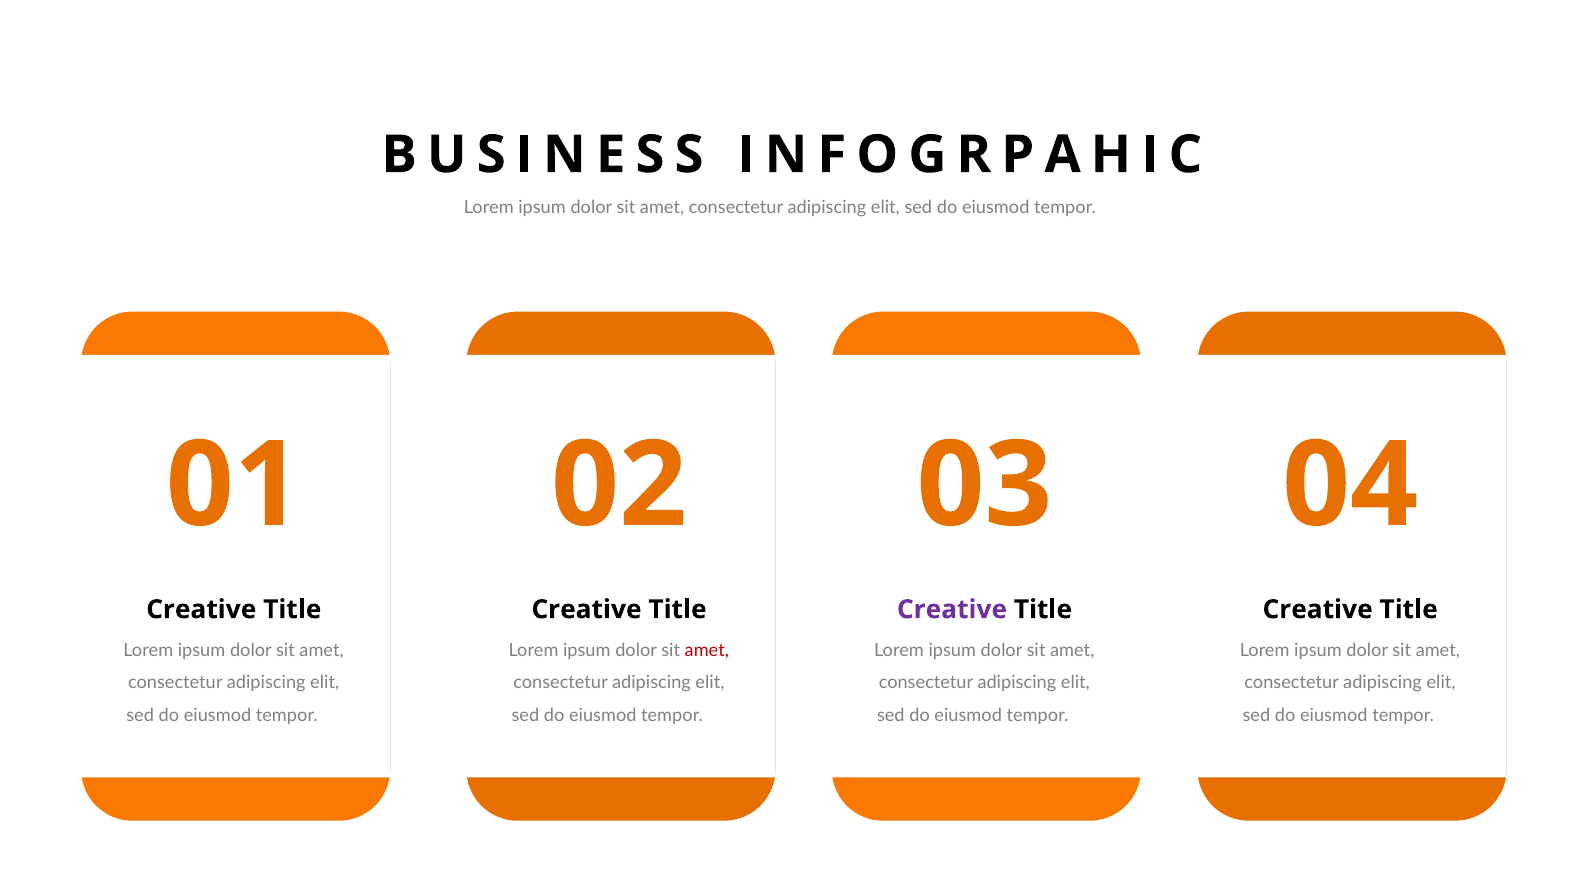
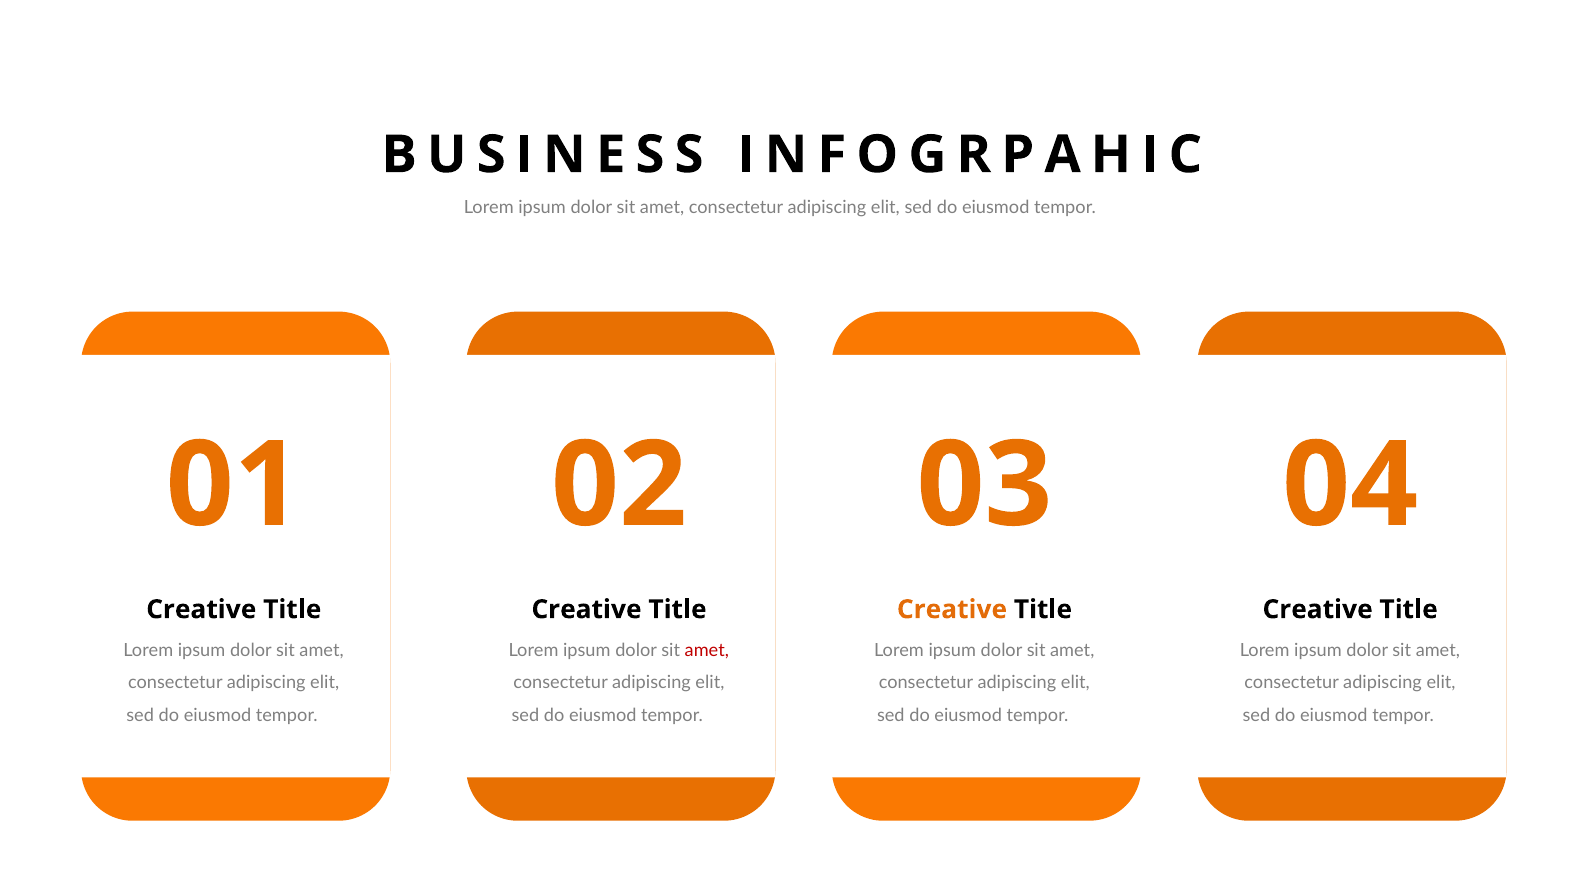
Creative at (952, 609) colour: purple -> orange
